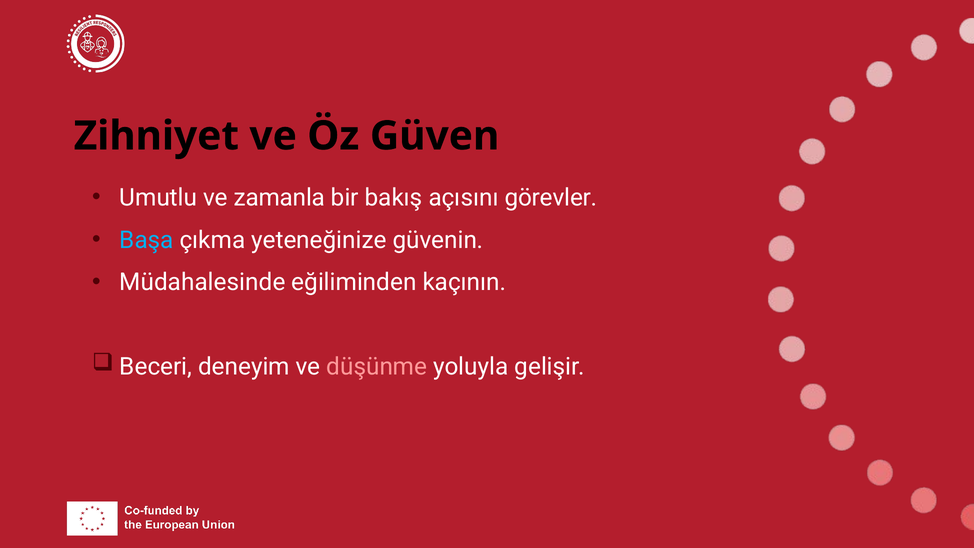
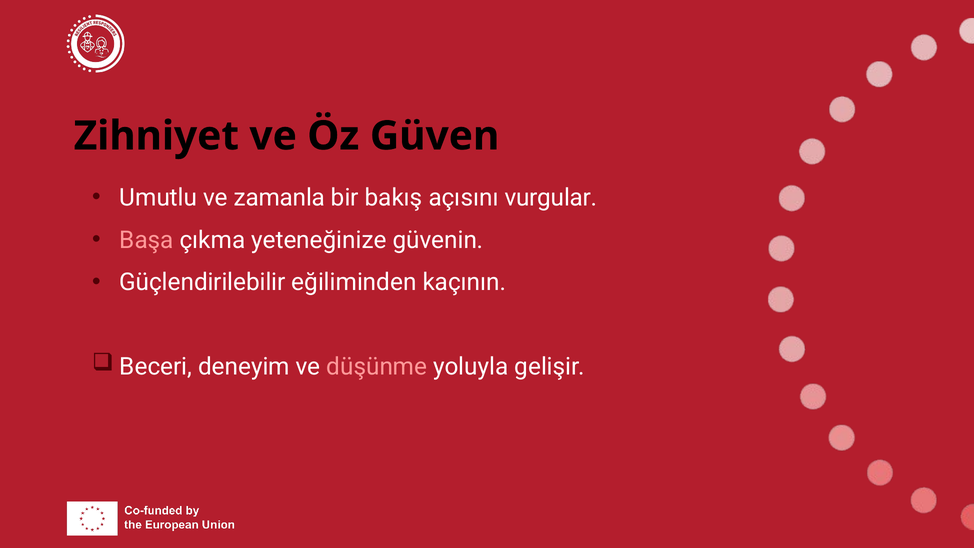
görevler: görevler -> vurgular
Başa colour: light blue -> pink
Müdahalesinde: Müdahalesinde -> Güçlendirilebilir
